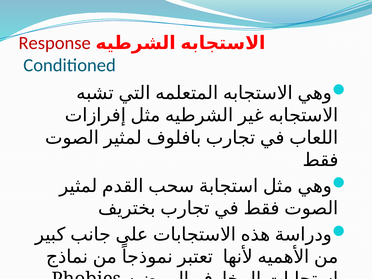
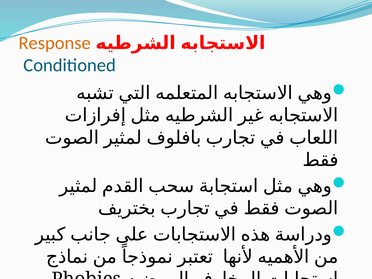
Response colour: red -> orange
